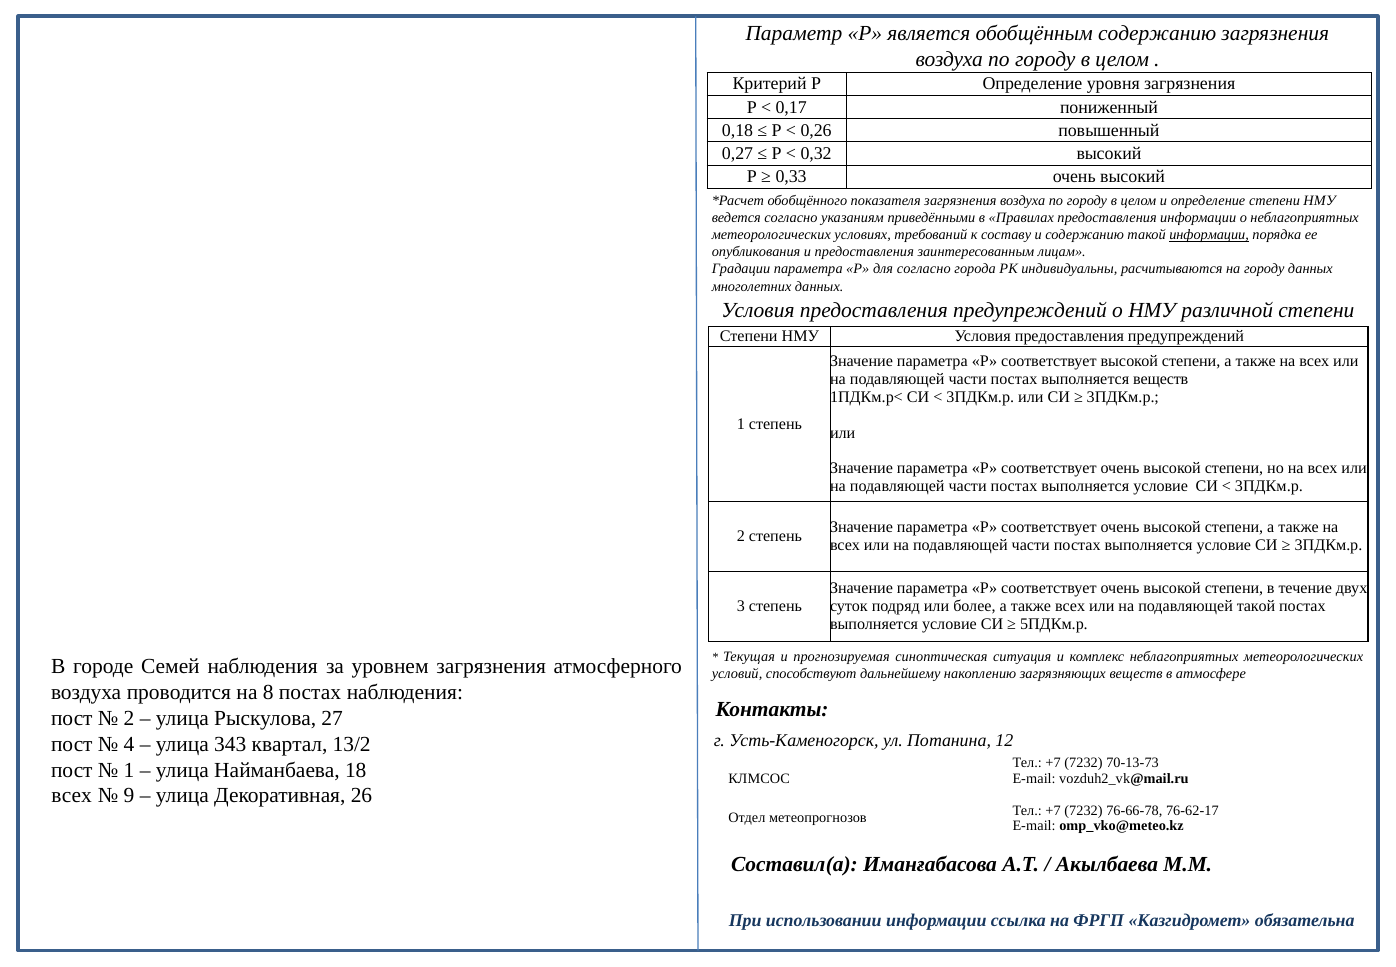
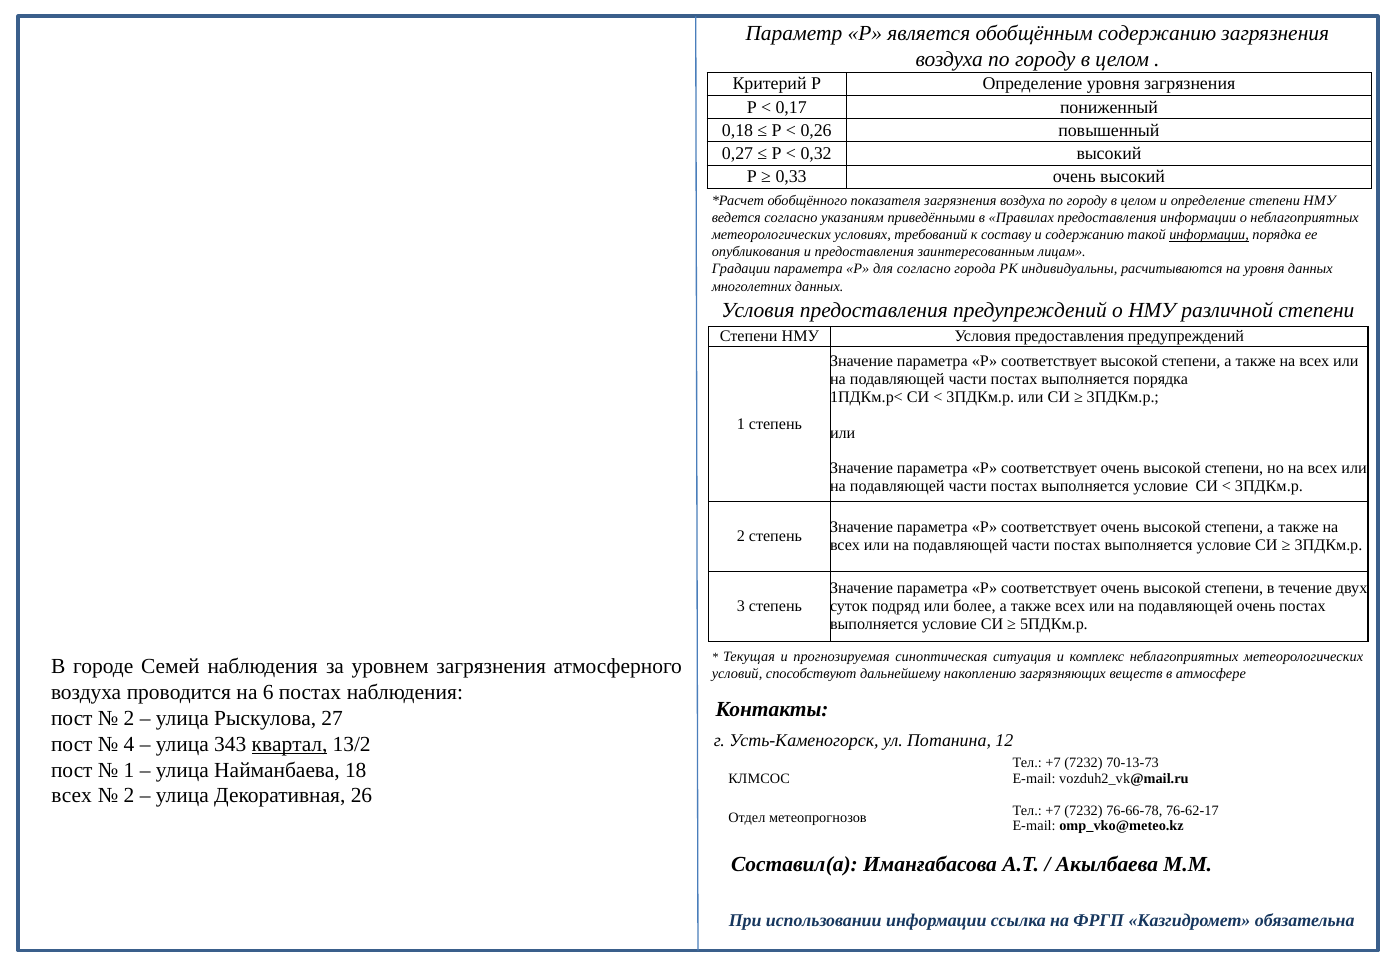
на городу: городу -> уровня
выполняется веществ: веществ -> порядка
подавляющей такой: такой -> очень
8: 8 -> 6
квартал underline: none -> present
9 at (129, 795): 9 -> 2
